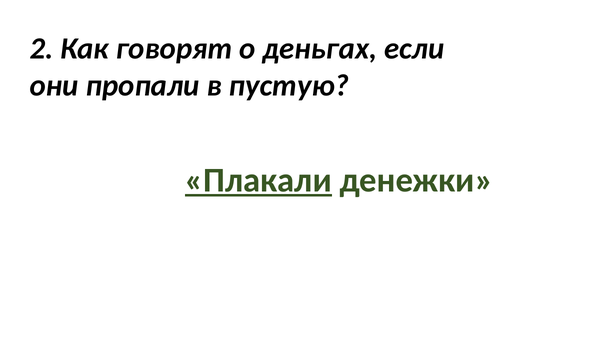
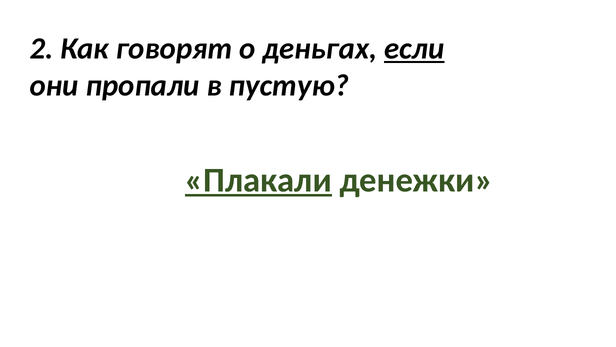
если underline: none -> present
